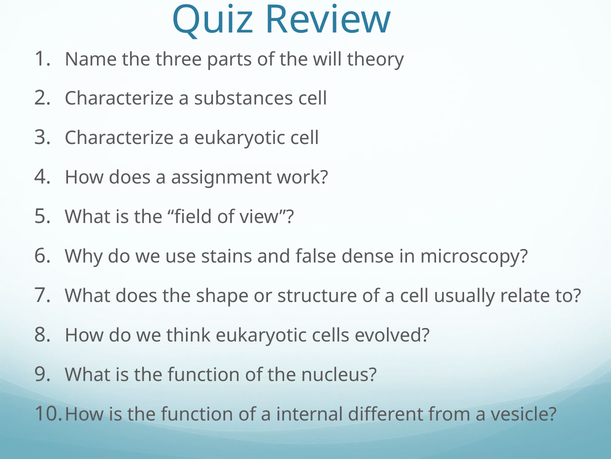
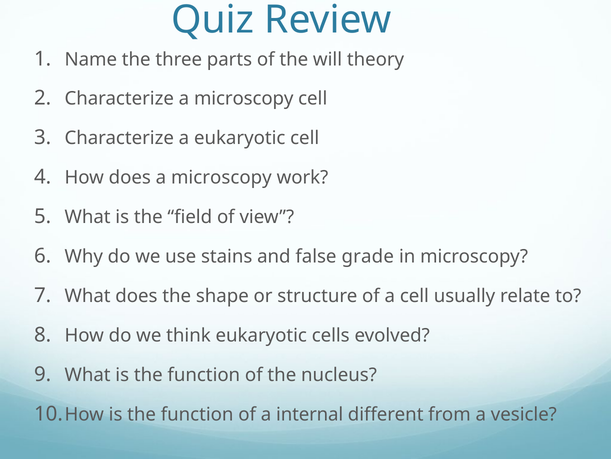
Characterize a substances: substances -> microscopy
does a assignment: assignment -> microscopy
dense: dense -> grade
